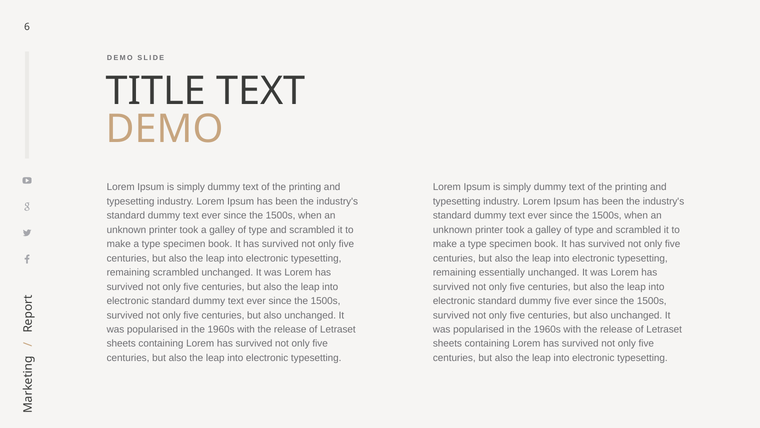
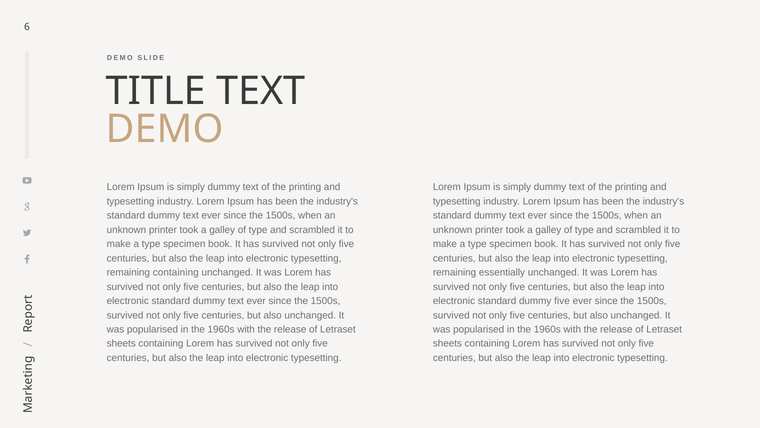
remaining scrambled: scrambled -> containing
